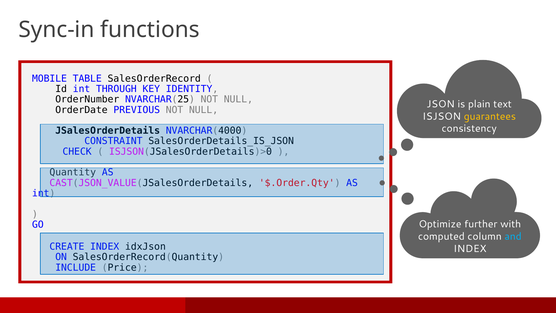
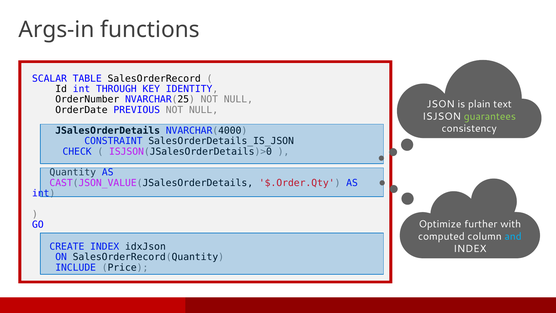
Sync-in: Sync-in -> Args-in
MOBILE: MOBILE -> SCALAR
guarantees colour: yellow -> light green
